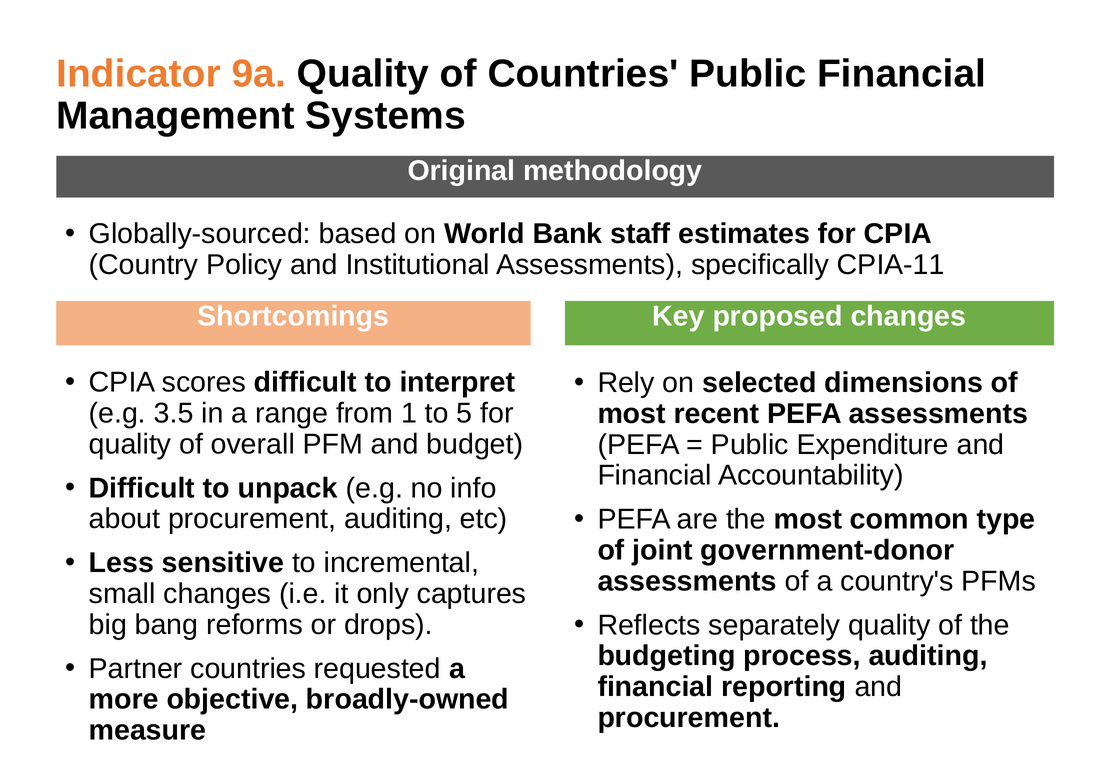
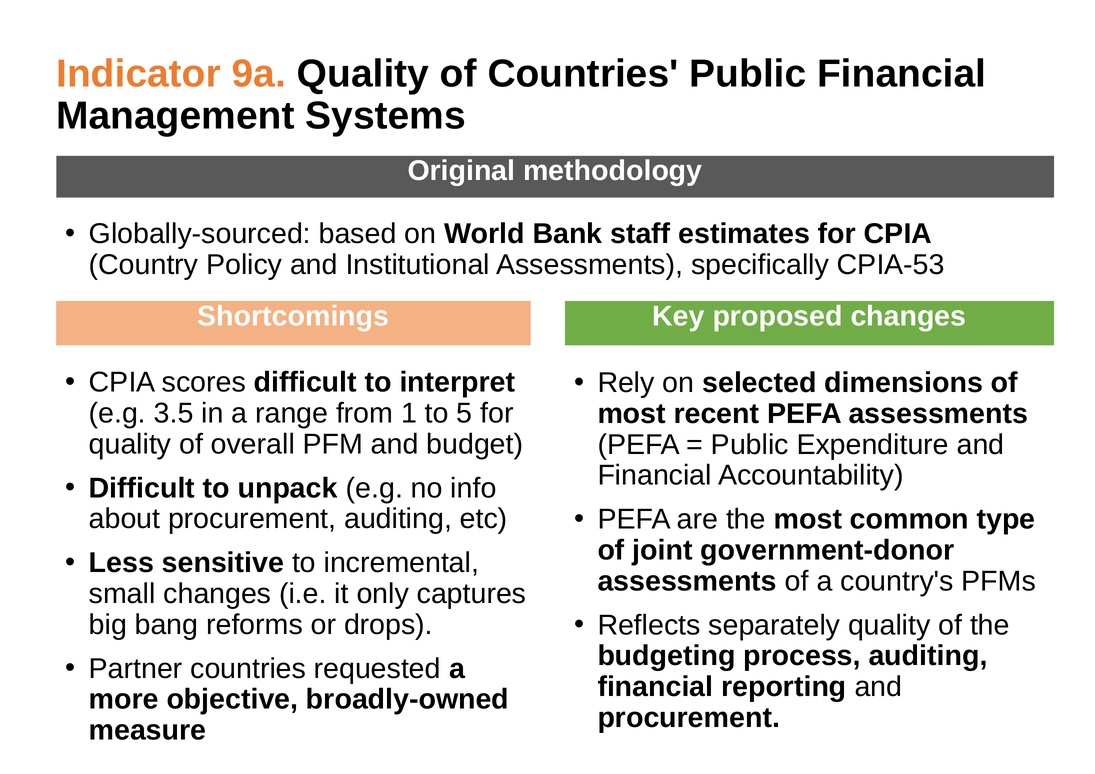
CPIA-11: CPIA-11 -> CPIA-53
